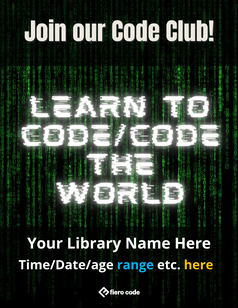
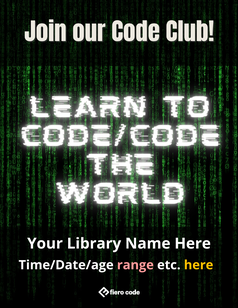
range colour: light blue -> pink
